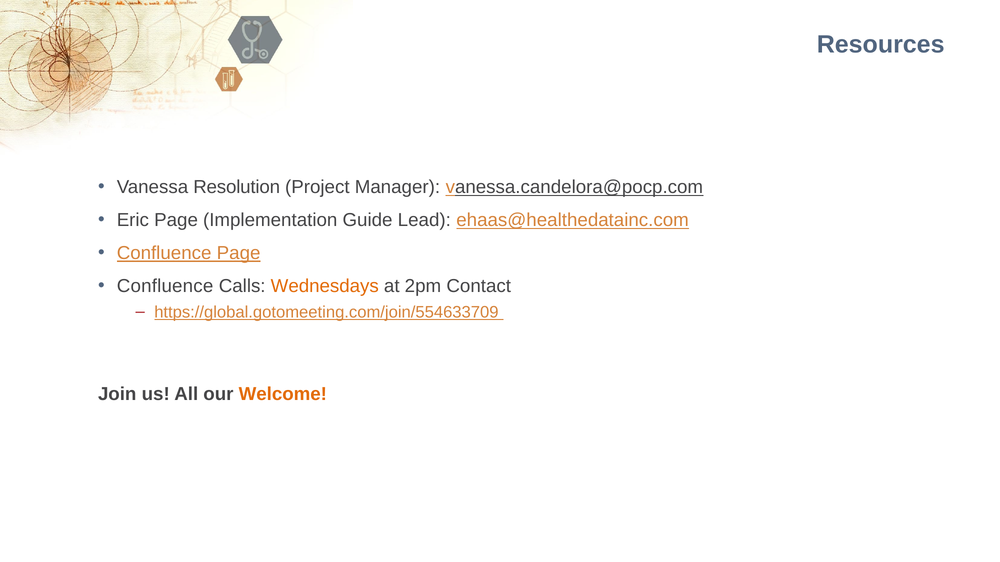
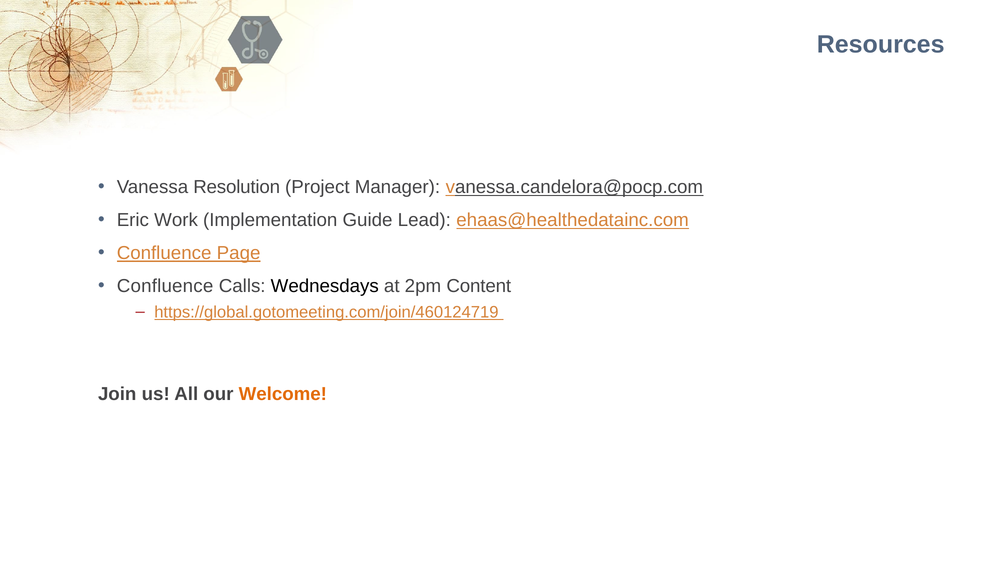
Eric Page: Page -> Work
Wednesdays colour: orange -> black
Contact: Contact -> Content
https://global.gotomeeting.com/join/554633709: https://global.gotomeeting.com/join/554633709 -> https://global.gotomeeting.com/join/460124719
